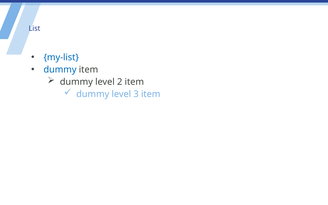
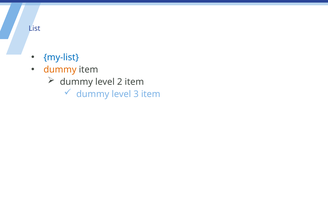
dummy at (60, 70) colour: blue -> orange
